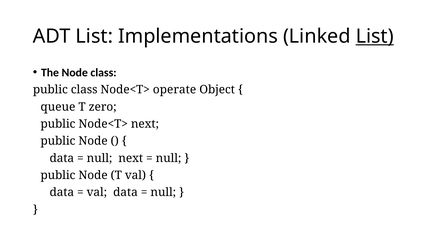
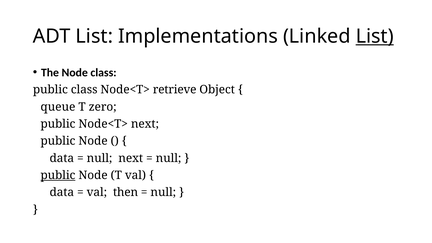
operate: operate -> retrieve
public at (58, 175) underline: none -> present
val data: data -> then
